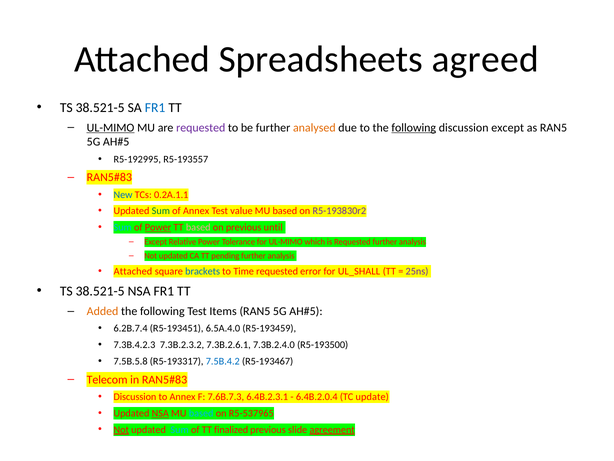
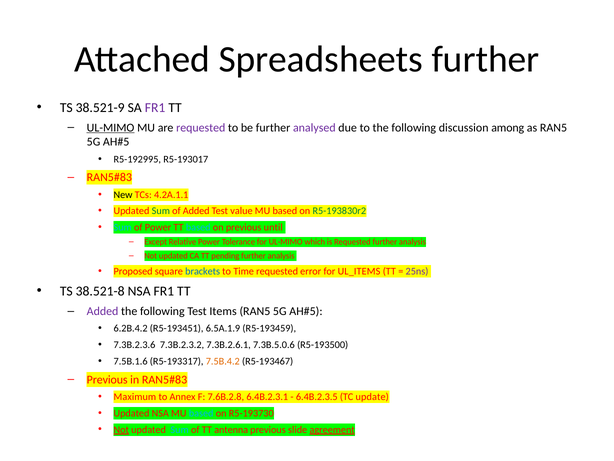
Spreadsheets agreed: agreed -> further
38.521-5 at (100, 107): 38.521-5 -> 38.521-9
FR1 at (155, 107) colour: blue -> purple
analysed colour: orange -> purple
following at (414, 127) underline: present -> none
discussion except: except -> among
R5-193557: R5-193557 -> R5-193017
New colour: blue -> black
0.2A.1.1: 0.2A.1.1 -> 4.2A.1.1
of Annex: Annex -> Added
R5-193830r2 colour: purple -> green
Power at (158, 227) underline: present -> none
based at (198, 227) colour: pink -> light blue
Attached at (133, 271): Attached -> Proposed
UL_SHALL: UL_SHALL -> UL_ITEMS
38.521-5 at (100, 291): 38.521-5 -> 38.521-8
Added at (103, 311) colour: orange -> purple
6.2B.7.4: 6.2B.7.4 -> 6.2B.4.2
6.5A.4.0: 6.5A.4.0 -> 6.5A.1.9
7.3B.4.2.3: 7.3B.4.2.3 -> 7.3B.2.3.6
7.3B.2.4.0: 7.3B.2.4.0 -> 7.3B.5.0.6
7.5B.5.8: 7.5B.5.8 -> 7.5B.1.6
7.5B.4.2 colour: blue -> orange
Telecom at (107, 379): Telecom -> Previous
Discussion at (135, 396): Discussion -> Maximum
7.6B.7.3: 7.6B.7.3 -> 7.6B.2.8
6.4B.2.0.4: 6.4B.2.0.4 -> 6.4B.2.3.5
NSA at (160, 413) underline: present -> none
R5-537965: R5-537965 -> R5-193730
finalized: finalized -> antenna
